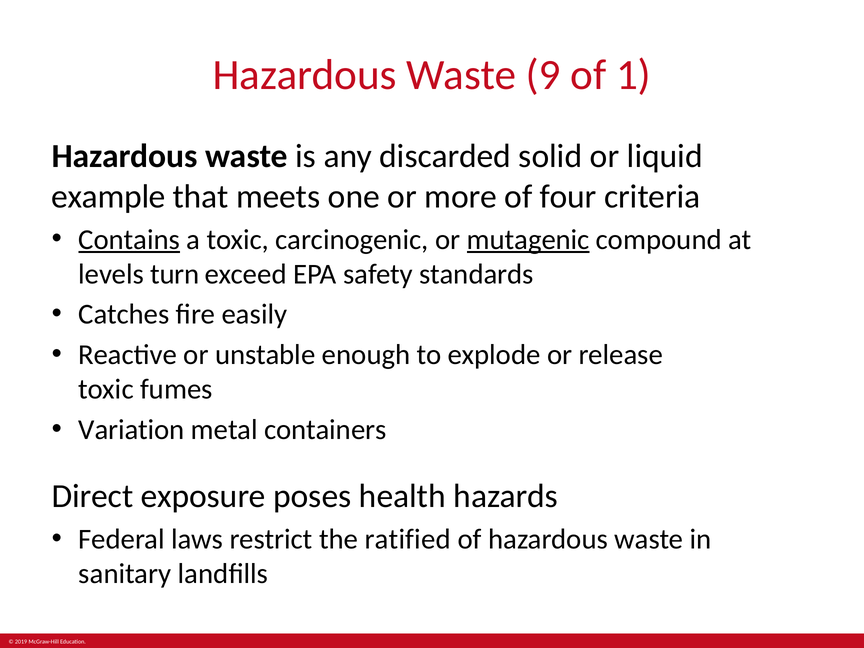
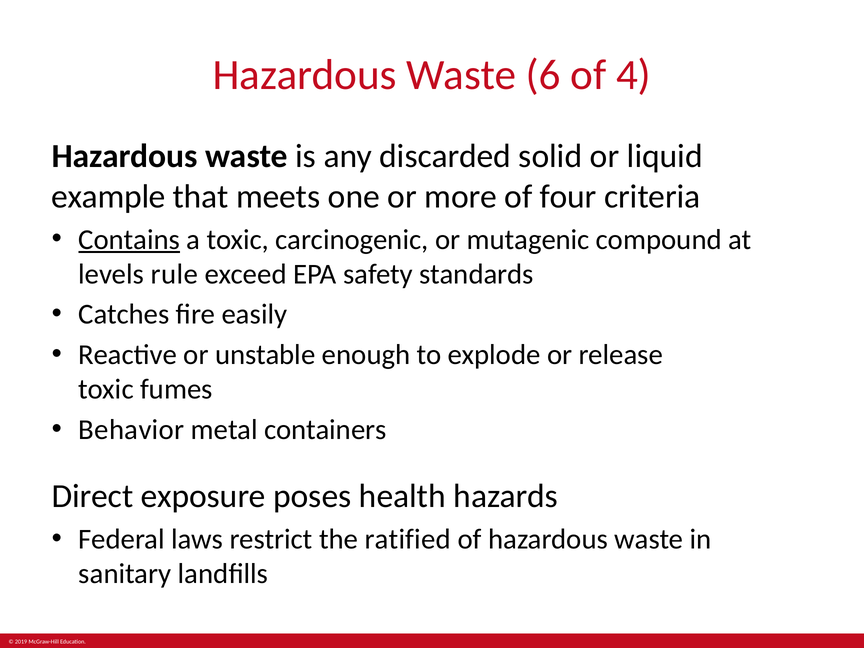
9: 9 -> 6
1: 1 -> 4
mutagenic underline: present -> none
turn: turn -> rule
Variation: Variation -> Behavior
